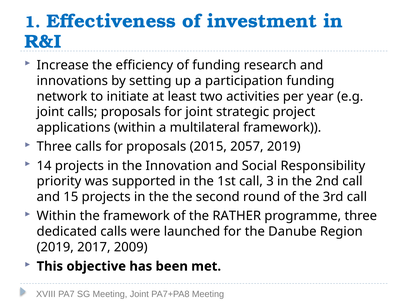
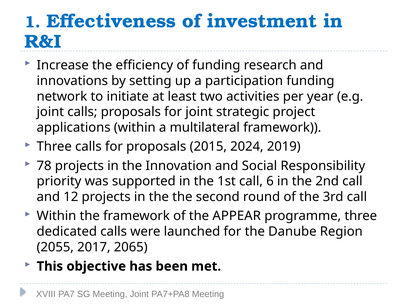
2057: 2057 -> 2024
14: 14 -> 78
3: 3 -> 6
15: 15 -> 12
RATHER: RATHER -> APPEAR
2019 at (55, 247): 2019 -> 2055
2009: 2009 -> 2065
